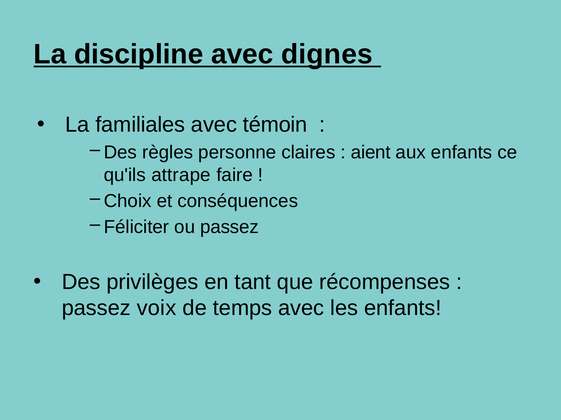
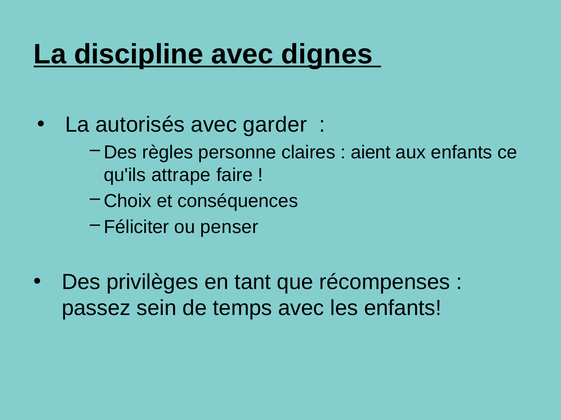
familiales: familiales -> autorisés
témoin: témoin -> garder
ou passez: passez -> penser
voix: voix -> sein
